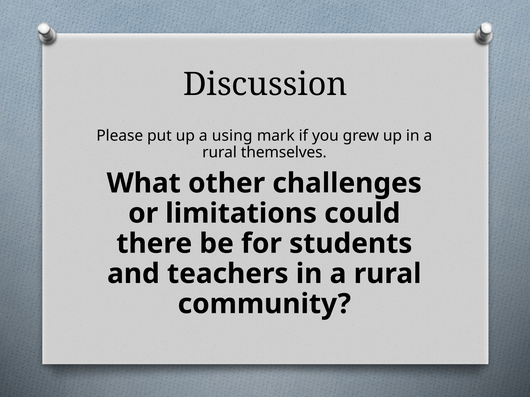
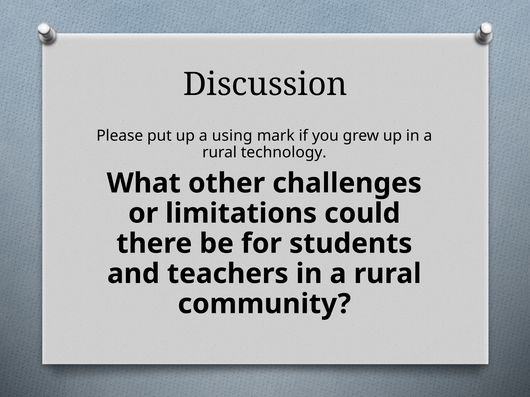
themselves: themselves -> technology
